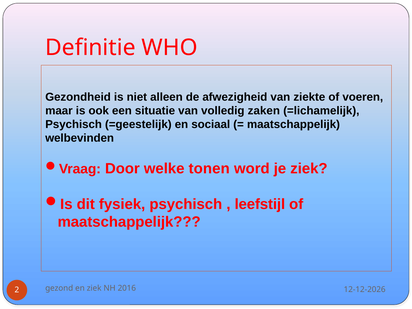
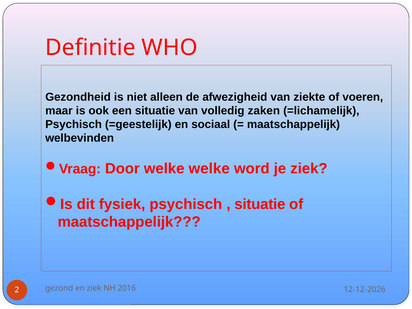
welke tonen: tonen -> welke
leefstijl at (260, 204): leefstijl -> situatie
